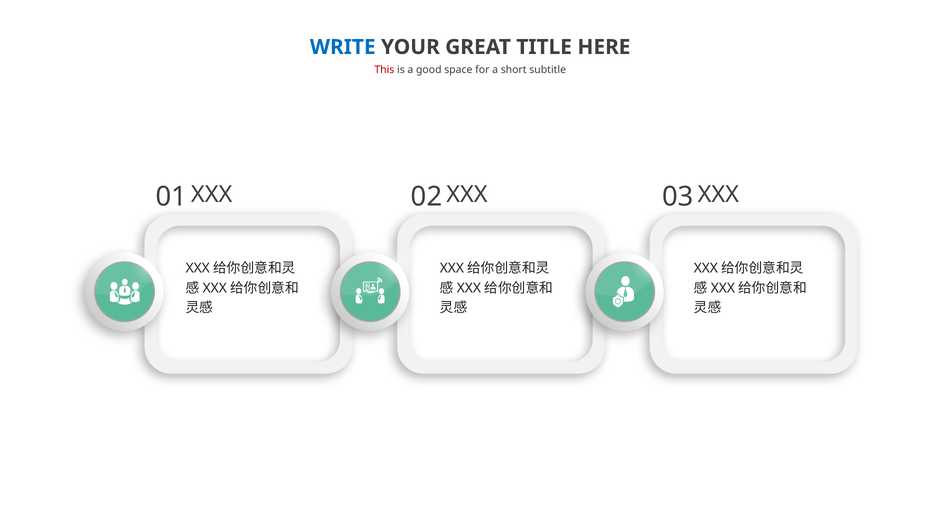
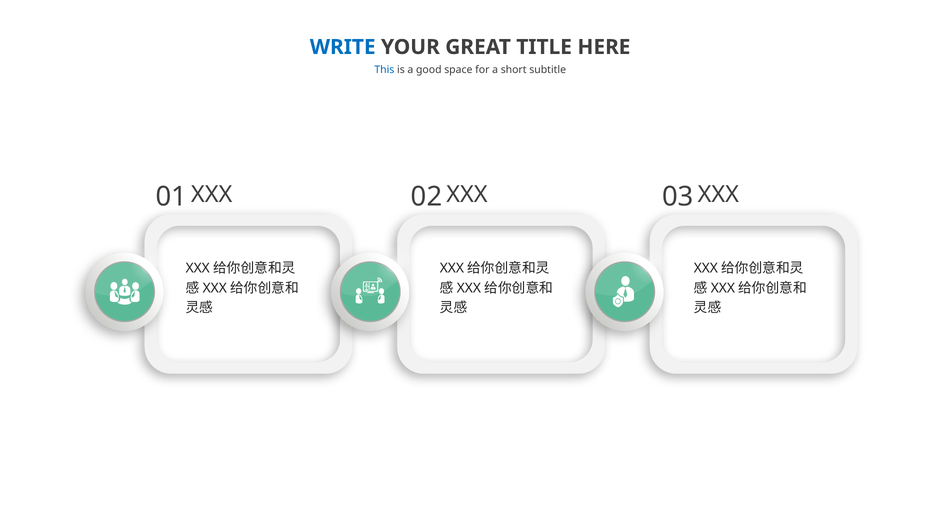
This colour: red -> blue
